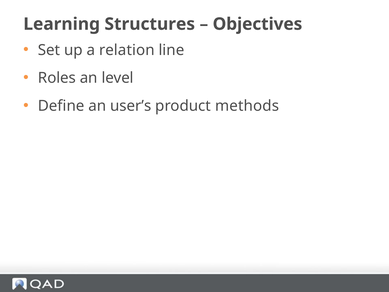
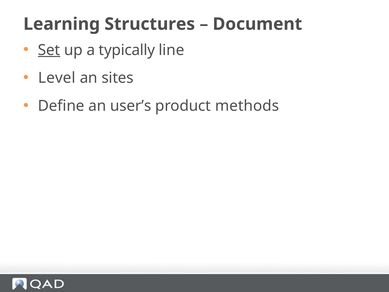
Objectives: Objectives -> Document
Set underline: none -> present
relation: relation -> typically
Roles: Roles -> Level
level: level -> sites
